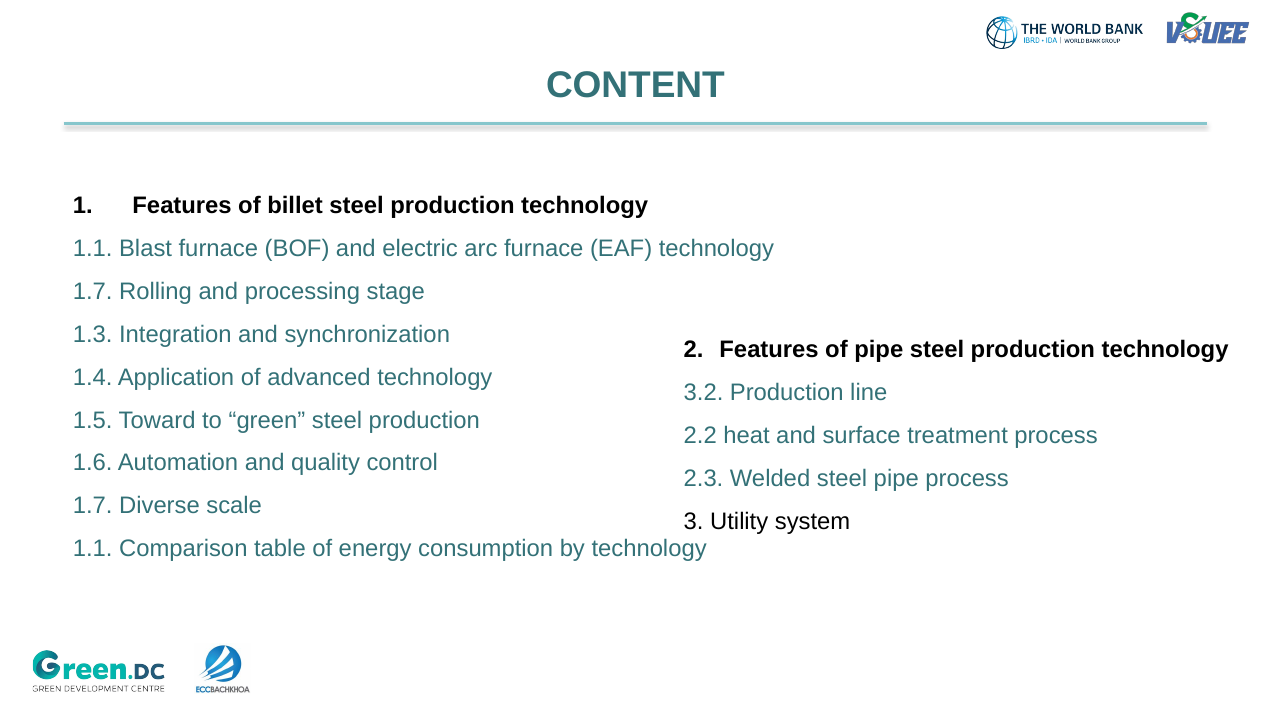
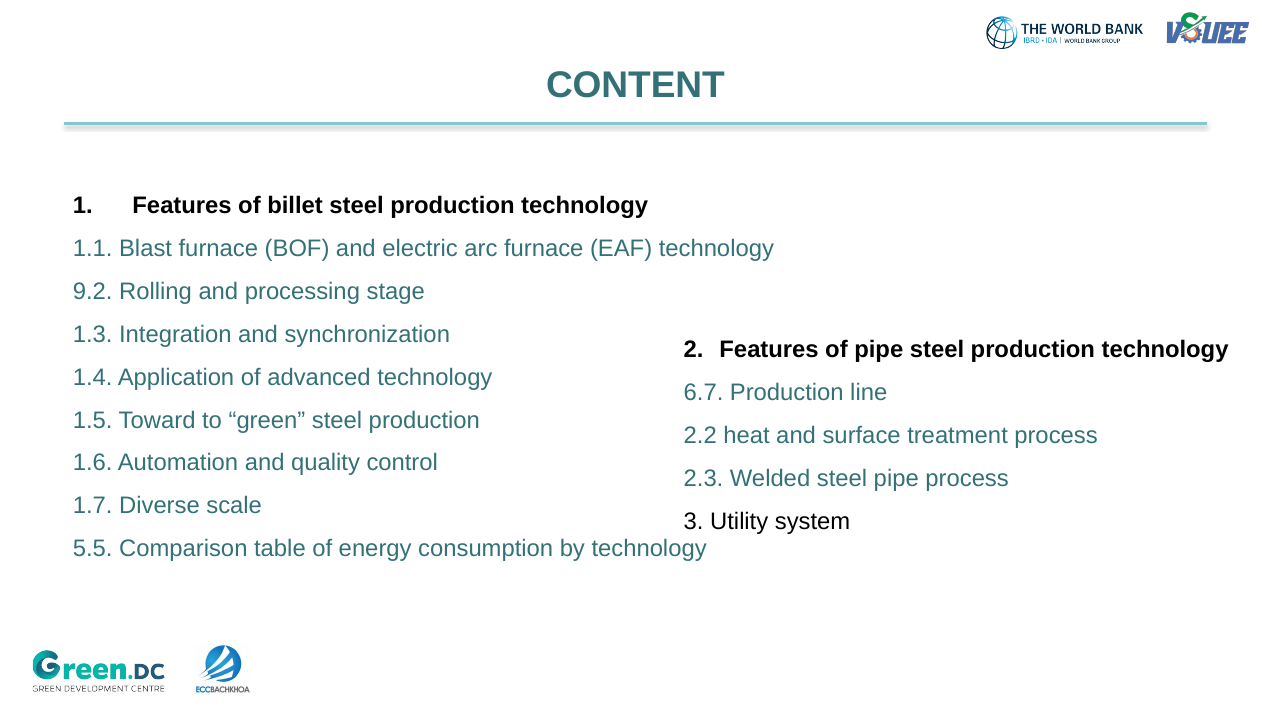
1.7 at (93, 291): 1.7 -> 9.2
3.2: 3.2 -> 6.7
1.1 at (93, 549): 1.1 -> 5.5
